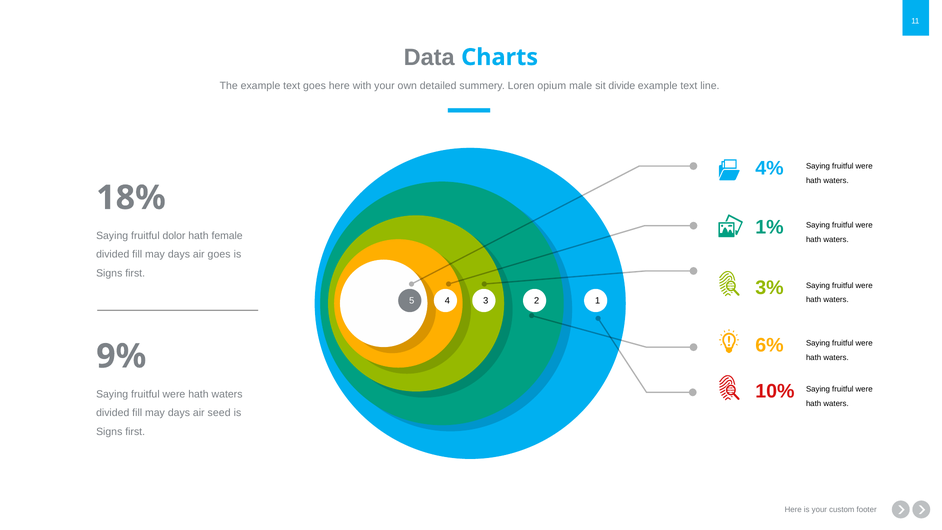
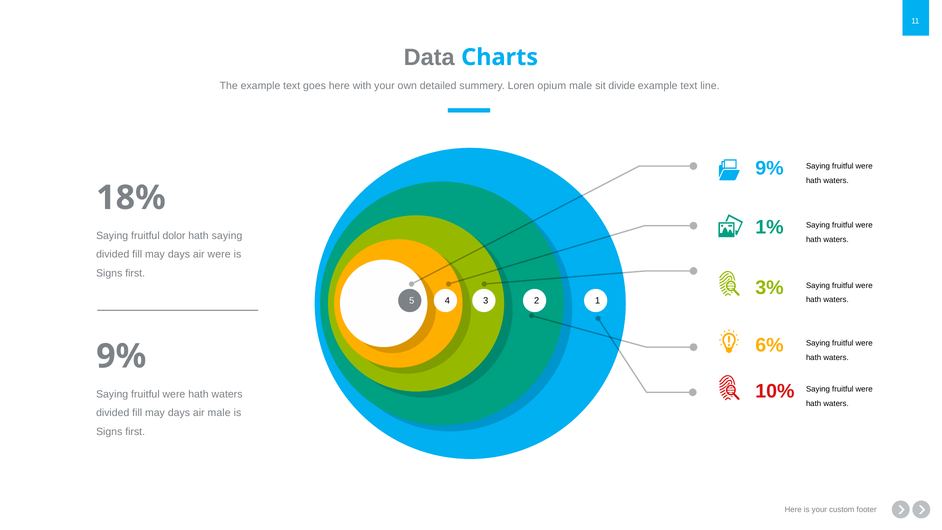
4% at (769, 168): 4% -> 9%
hath female: female -> saying
air goes: goes -> were
air seed: seed -> male
